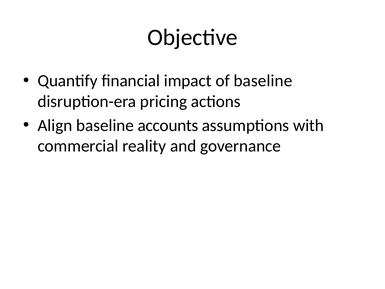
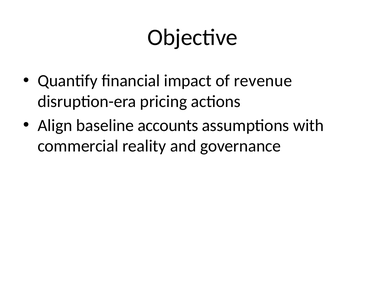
of baseline: baseline -> revenue
